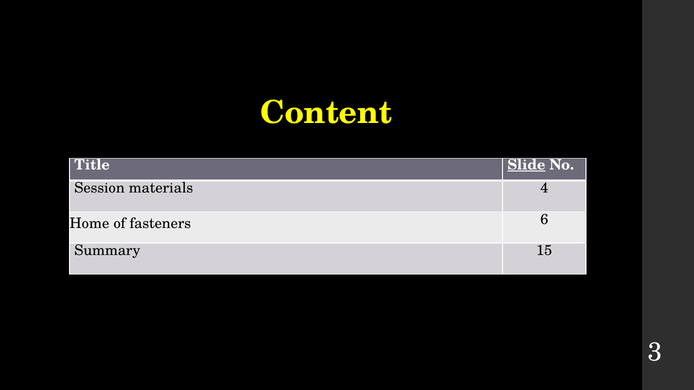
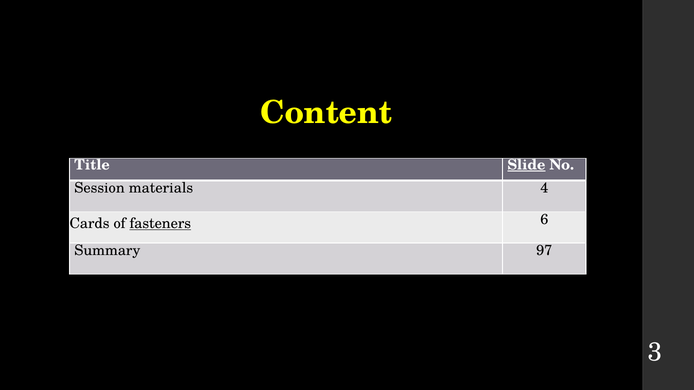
Home: Home -> Cards
fasteners underline: none -> present
15: 15 -> 97
